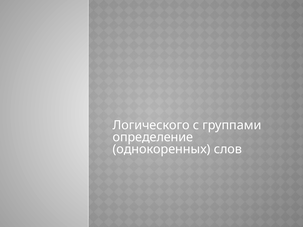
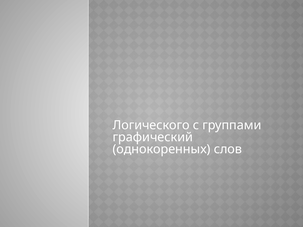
определение: определение -> графический
